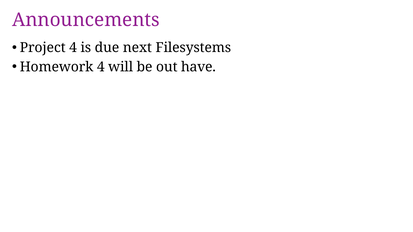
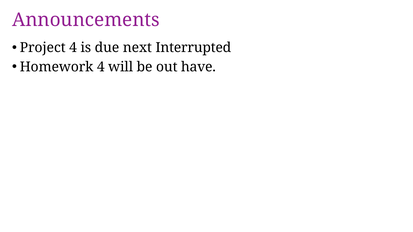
Filesystems: Filesystems -> Interrupted
